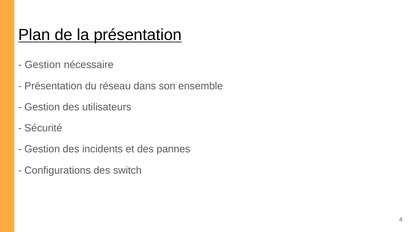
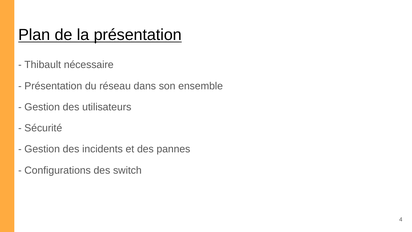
Gestion at (43, 65): Gestion -> Thibault
